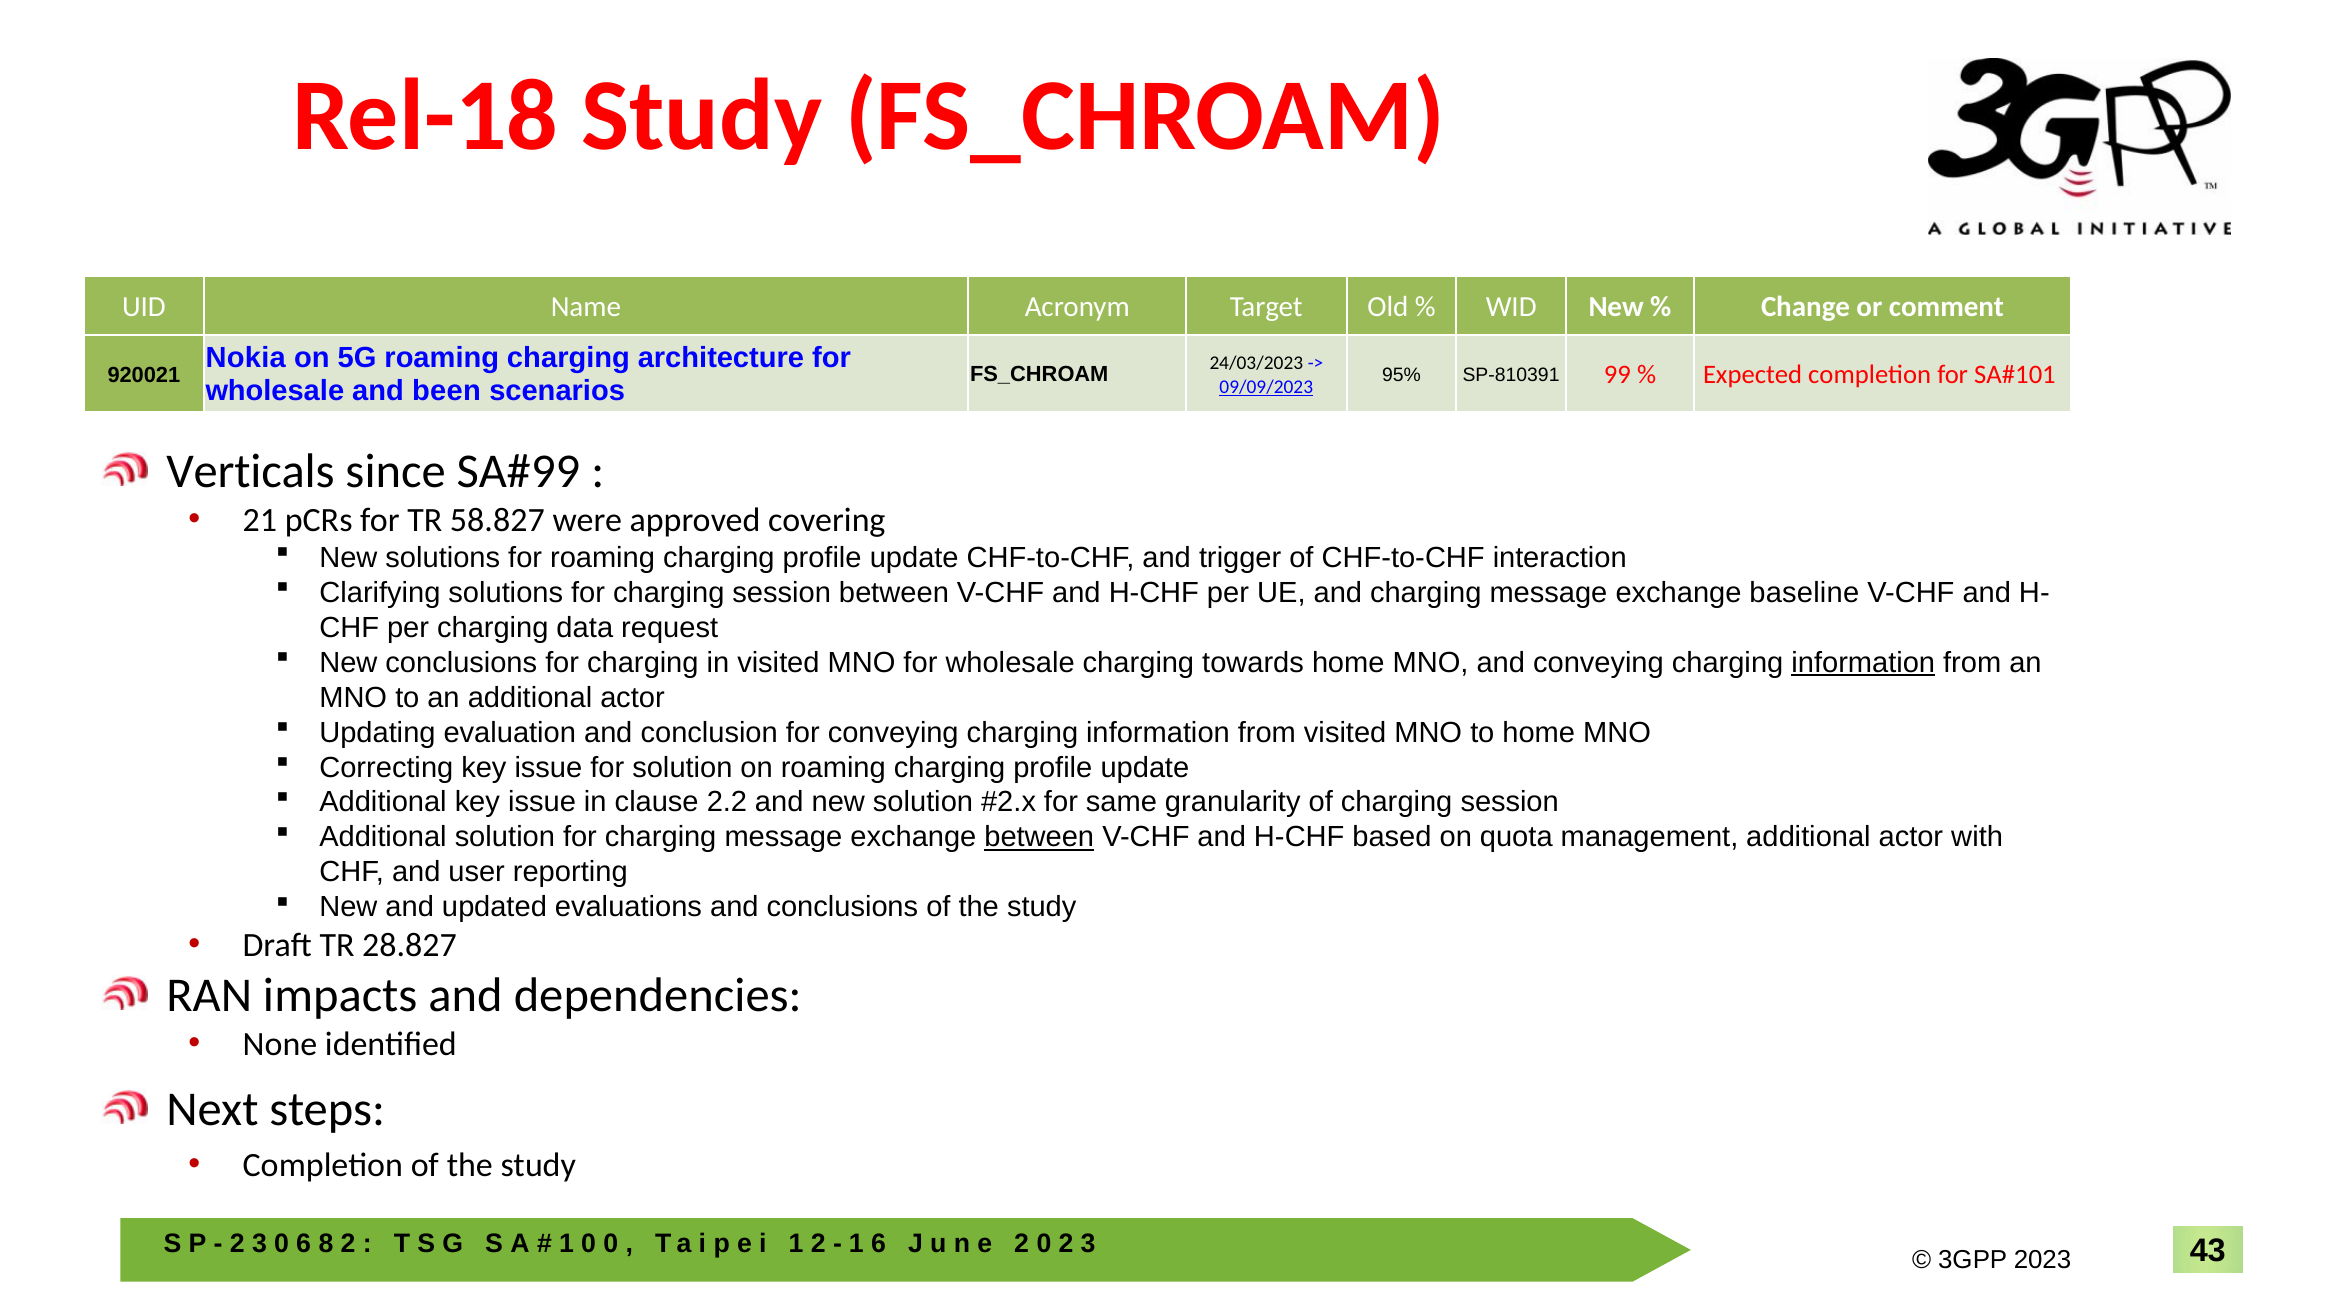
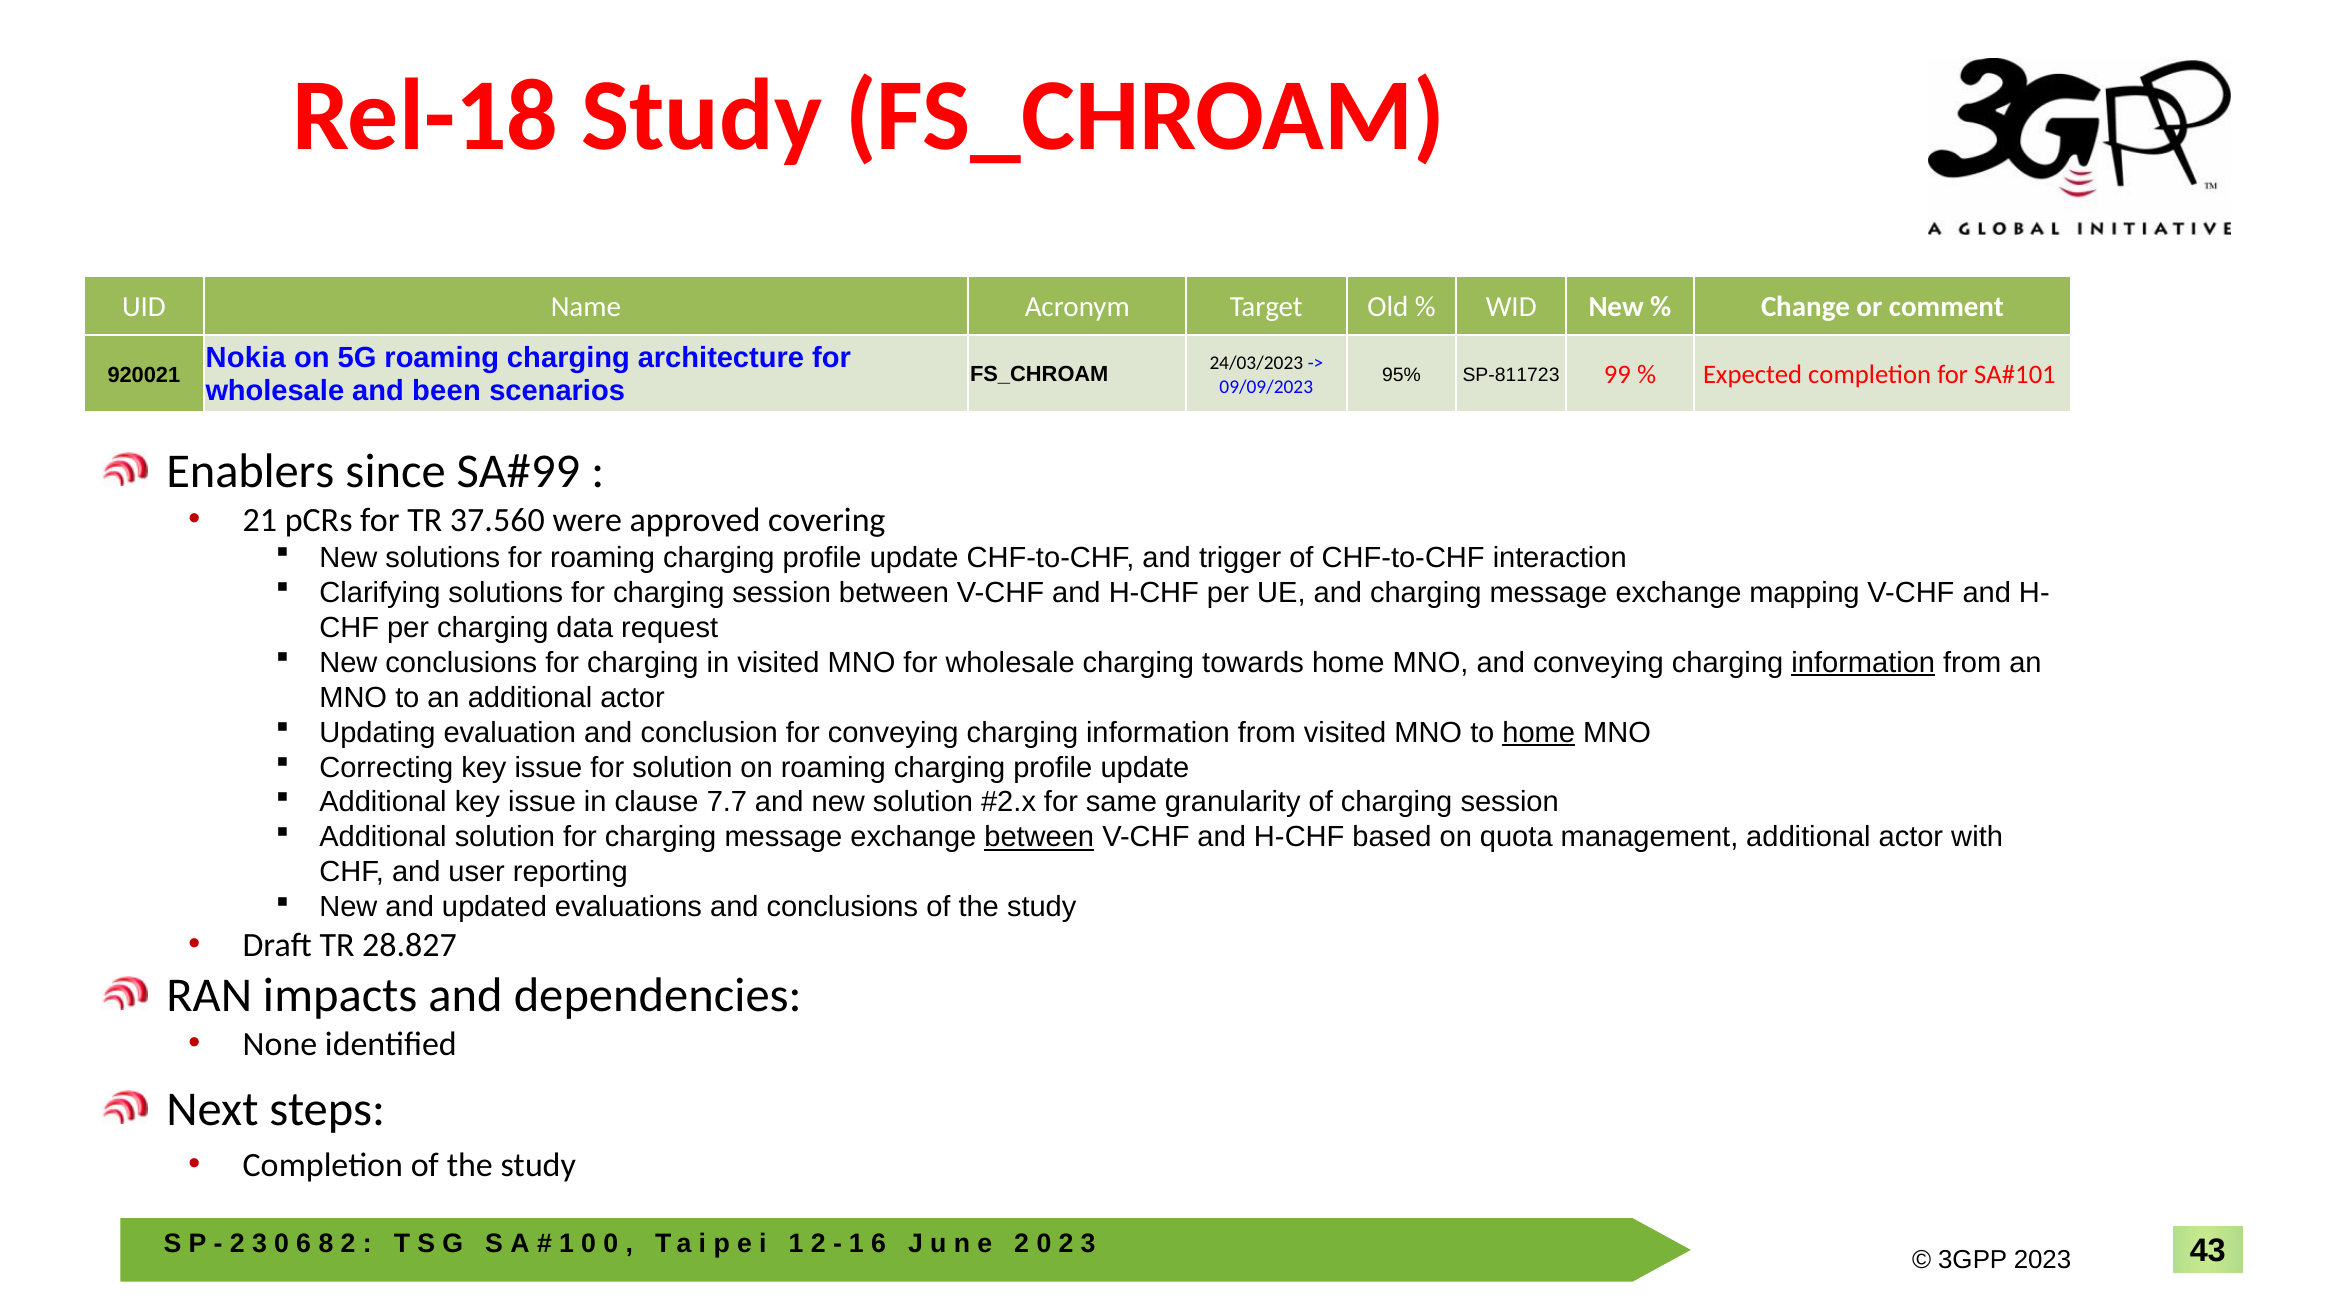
SP-810391: SP-810391 -> SP-811723
09/09/2023 underline: present -> none
Verticals: Verticals -> Enablers
58.827: 58.827 -> 37.560
baseline: baseline -> mapping
home at (1539, 732) underline: none -> present
2.2: 2.2 -> 7.7
